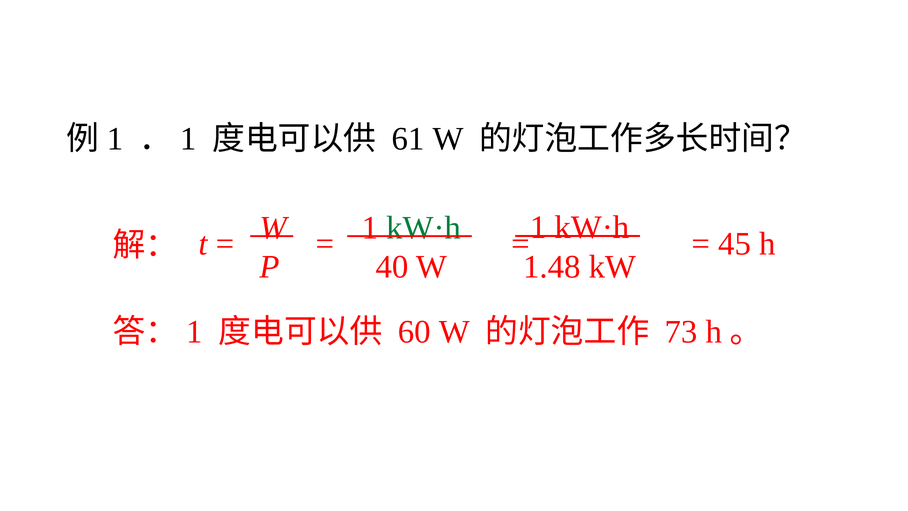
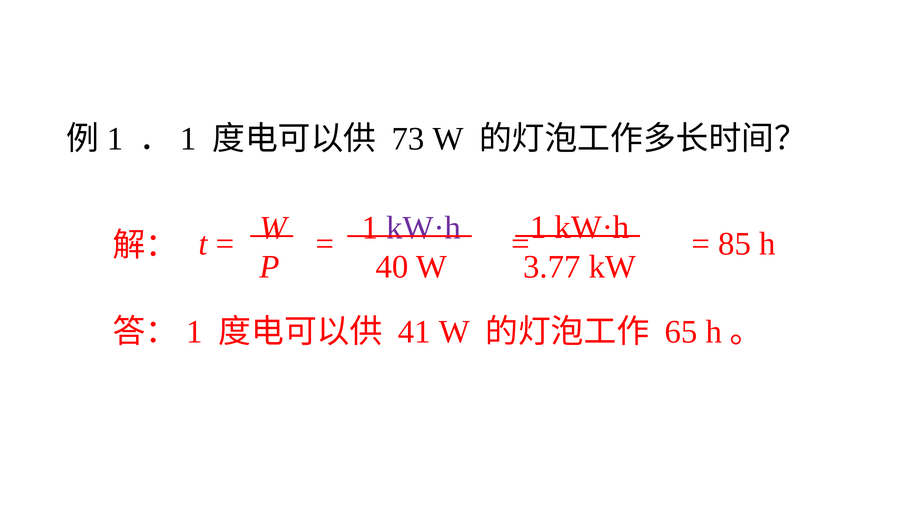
61: 61 -> 73
kW·h at (424, 228) colour: green -> purple
45: 45 -> 85
1.48: 1.48 -> 3.77
60: 60 -> 41
73: 73 -> 65
